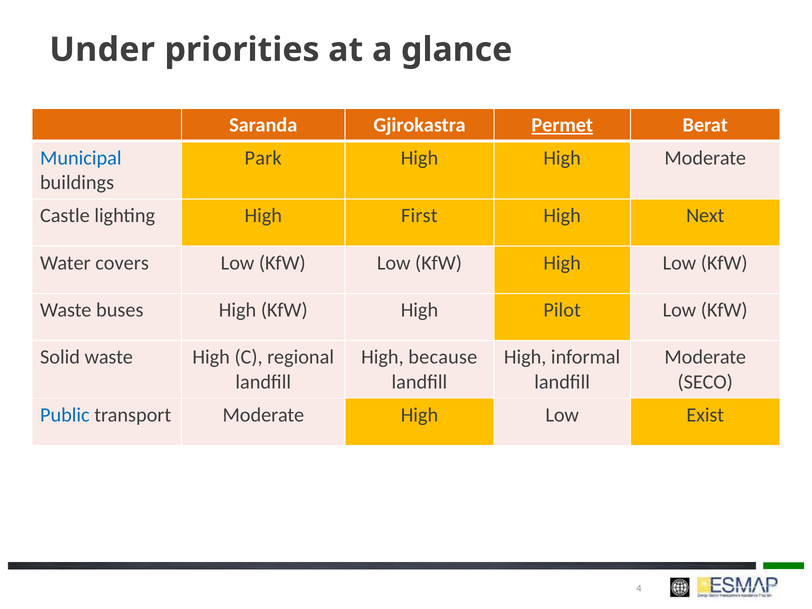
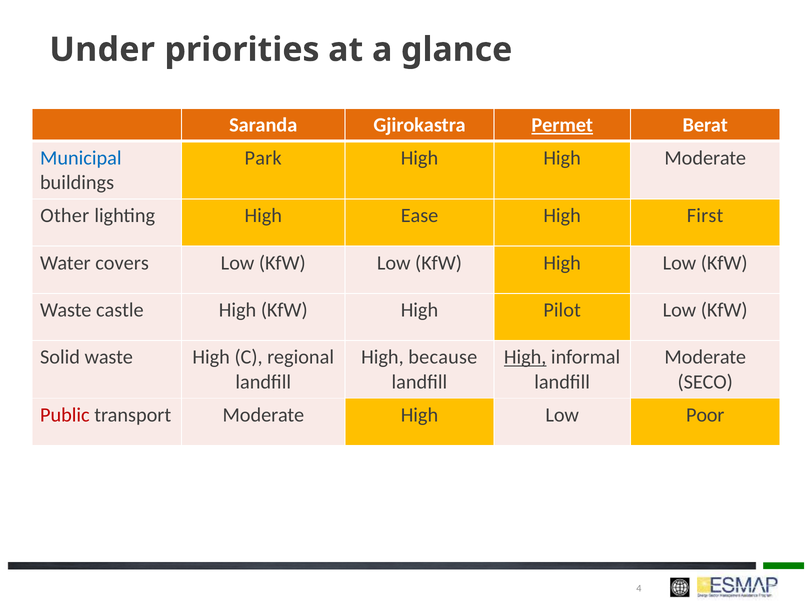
Castle: Castle -> Other
First: First -> Ease
Next: Next -> First
buses: buses -> castle
High at (525, 357) underline: none -> present
Public colour: blue -> red
Exist: Exist -> Poor
